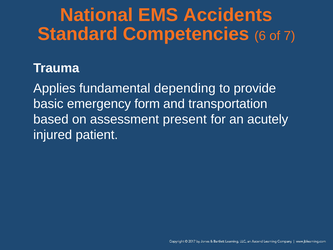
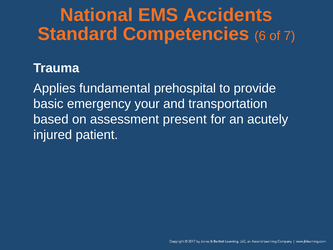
depending: depending -> prehospital
form: form -> your
